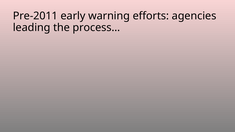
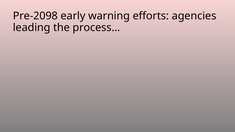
Pre-2011: Pre-2011 -> Pre-2098
